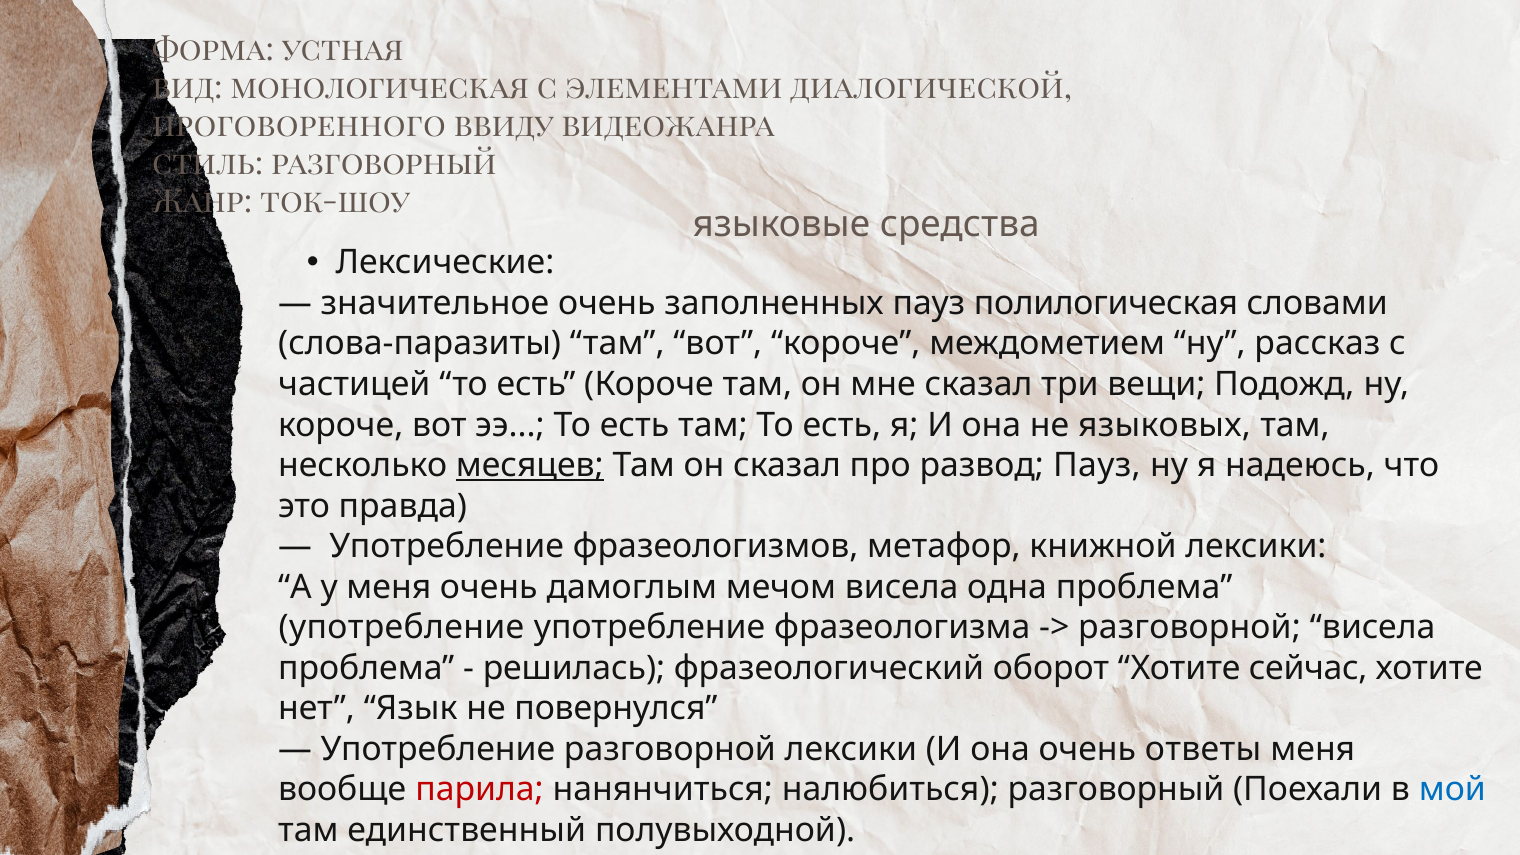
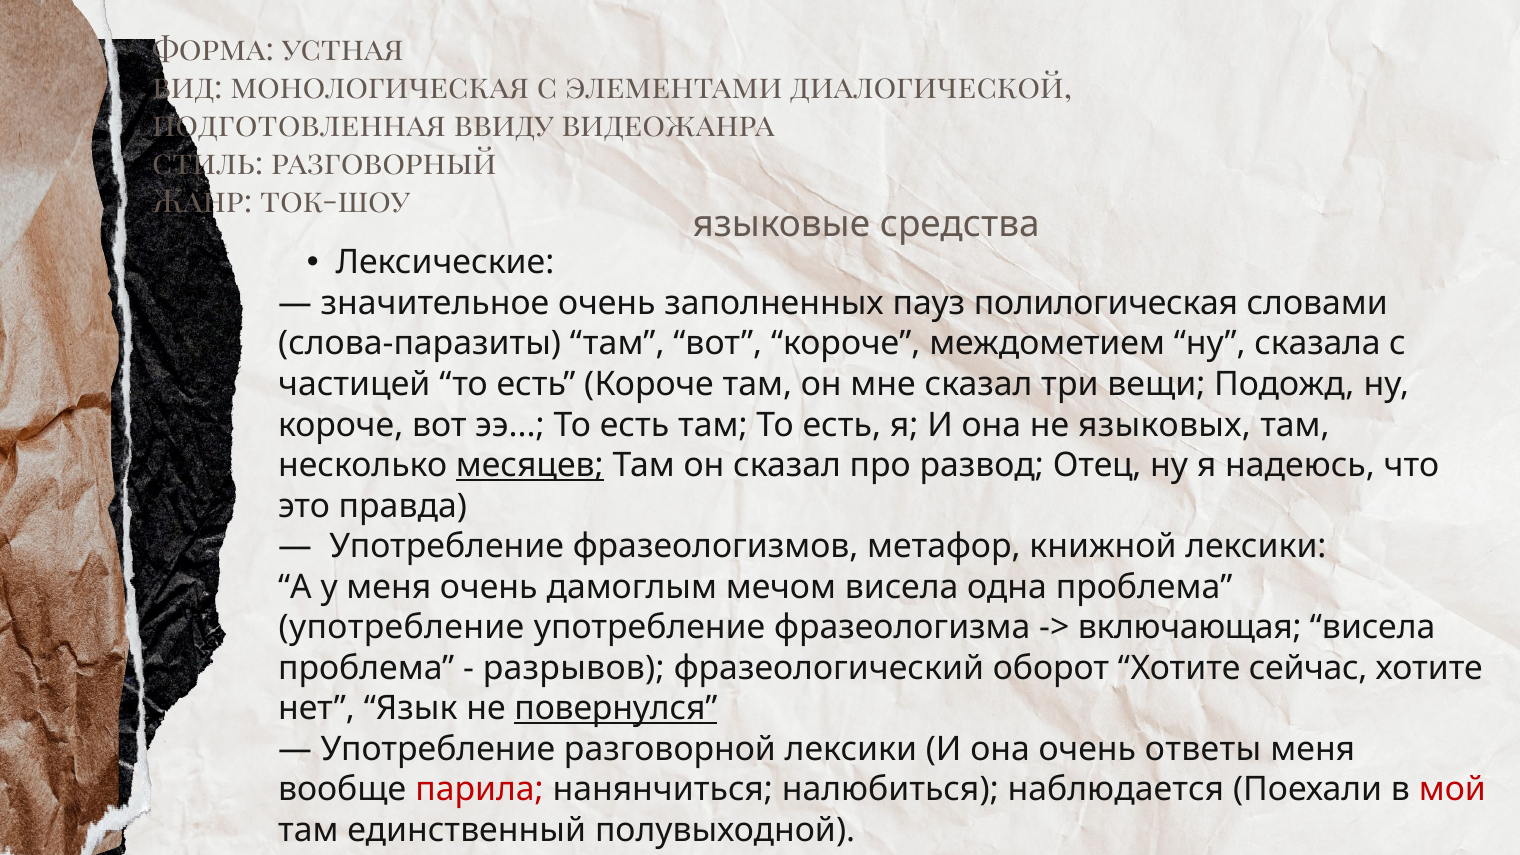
проговоренного: проговоренного -> подготовленная
рассказ: рассказ -> сказала
развод Пауз: Пауз -> Отец
разговорной at (1190, 628): разговорной -> включающая
решилась: решилась -> разрывов
повернулся underline: none -> present
налюбиться разговорный: разговорный -> наблюдается
мой colour: blue -> red
